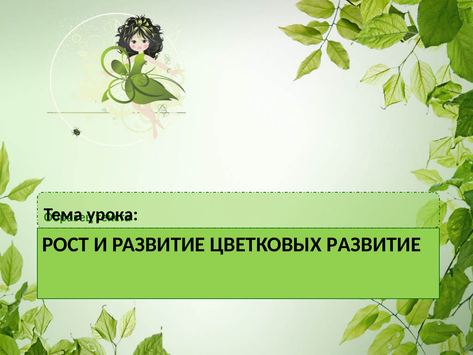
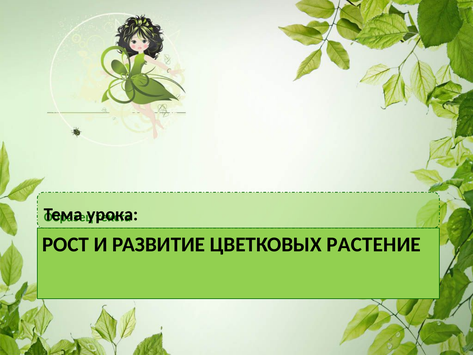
ЦВЕТКОВЫХ РАЗВИТИЕ: РАЗВИТИЕ -> РАСТЕНИЕ
